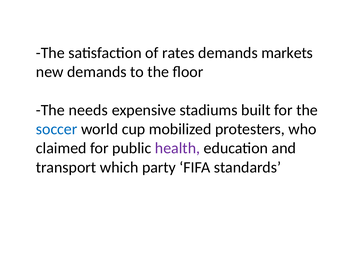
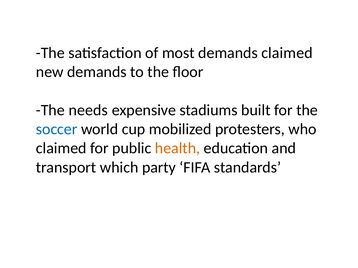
rates: rates -> most
demands markets: markets -> claimed
health colour: purple -> orange
